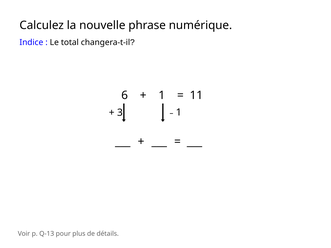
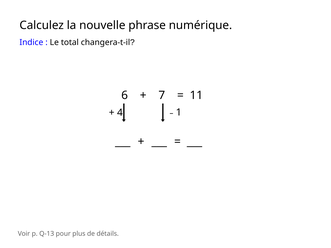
1 at (162, 95): 1 -> 7
3: 3 -> 4
